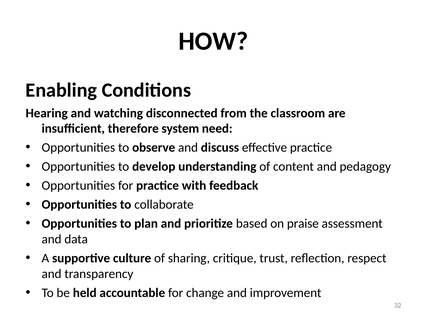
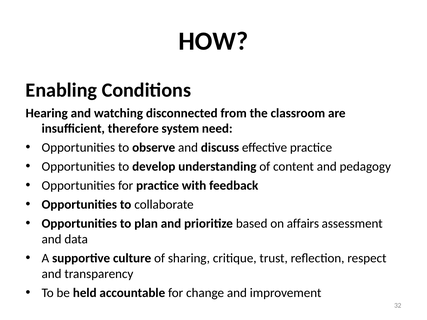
praise: praise -> affairs
